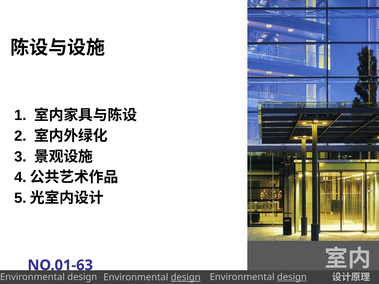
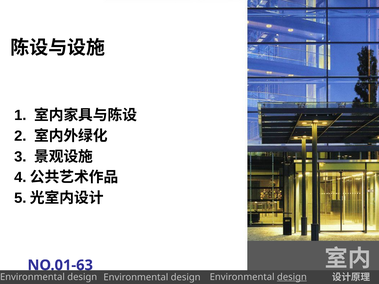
design at (186, 278) underline: present -> none
